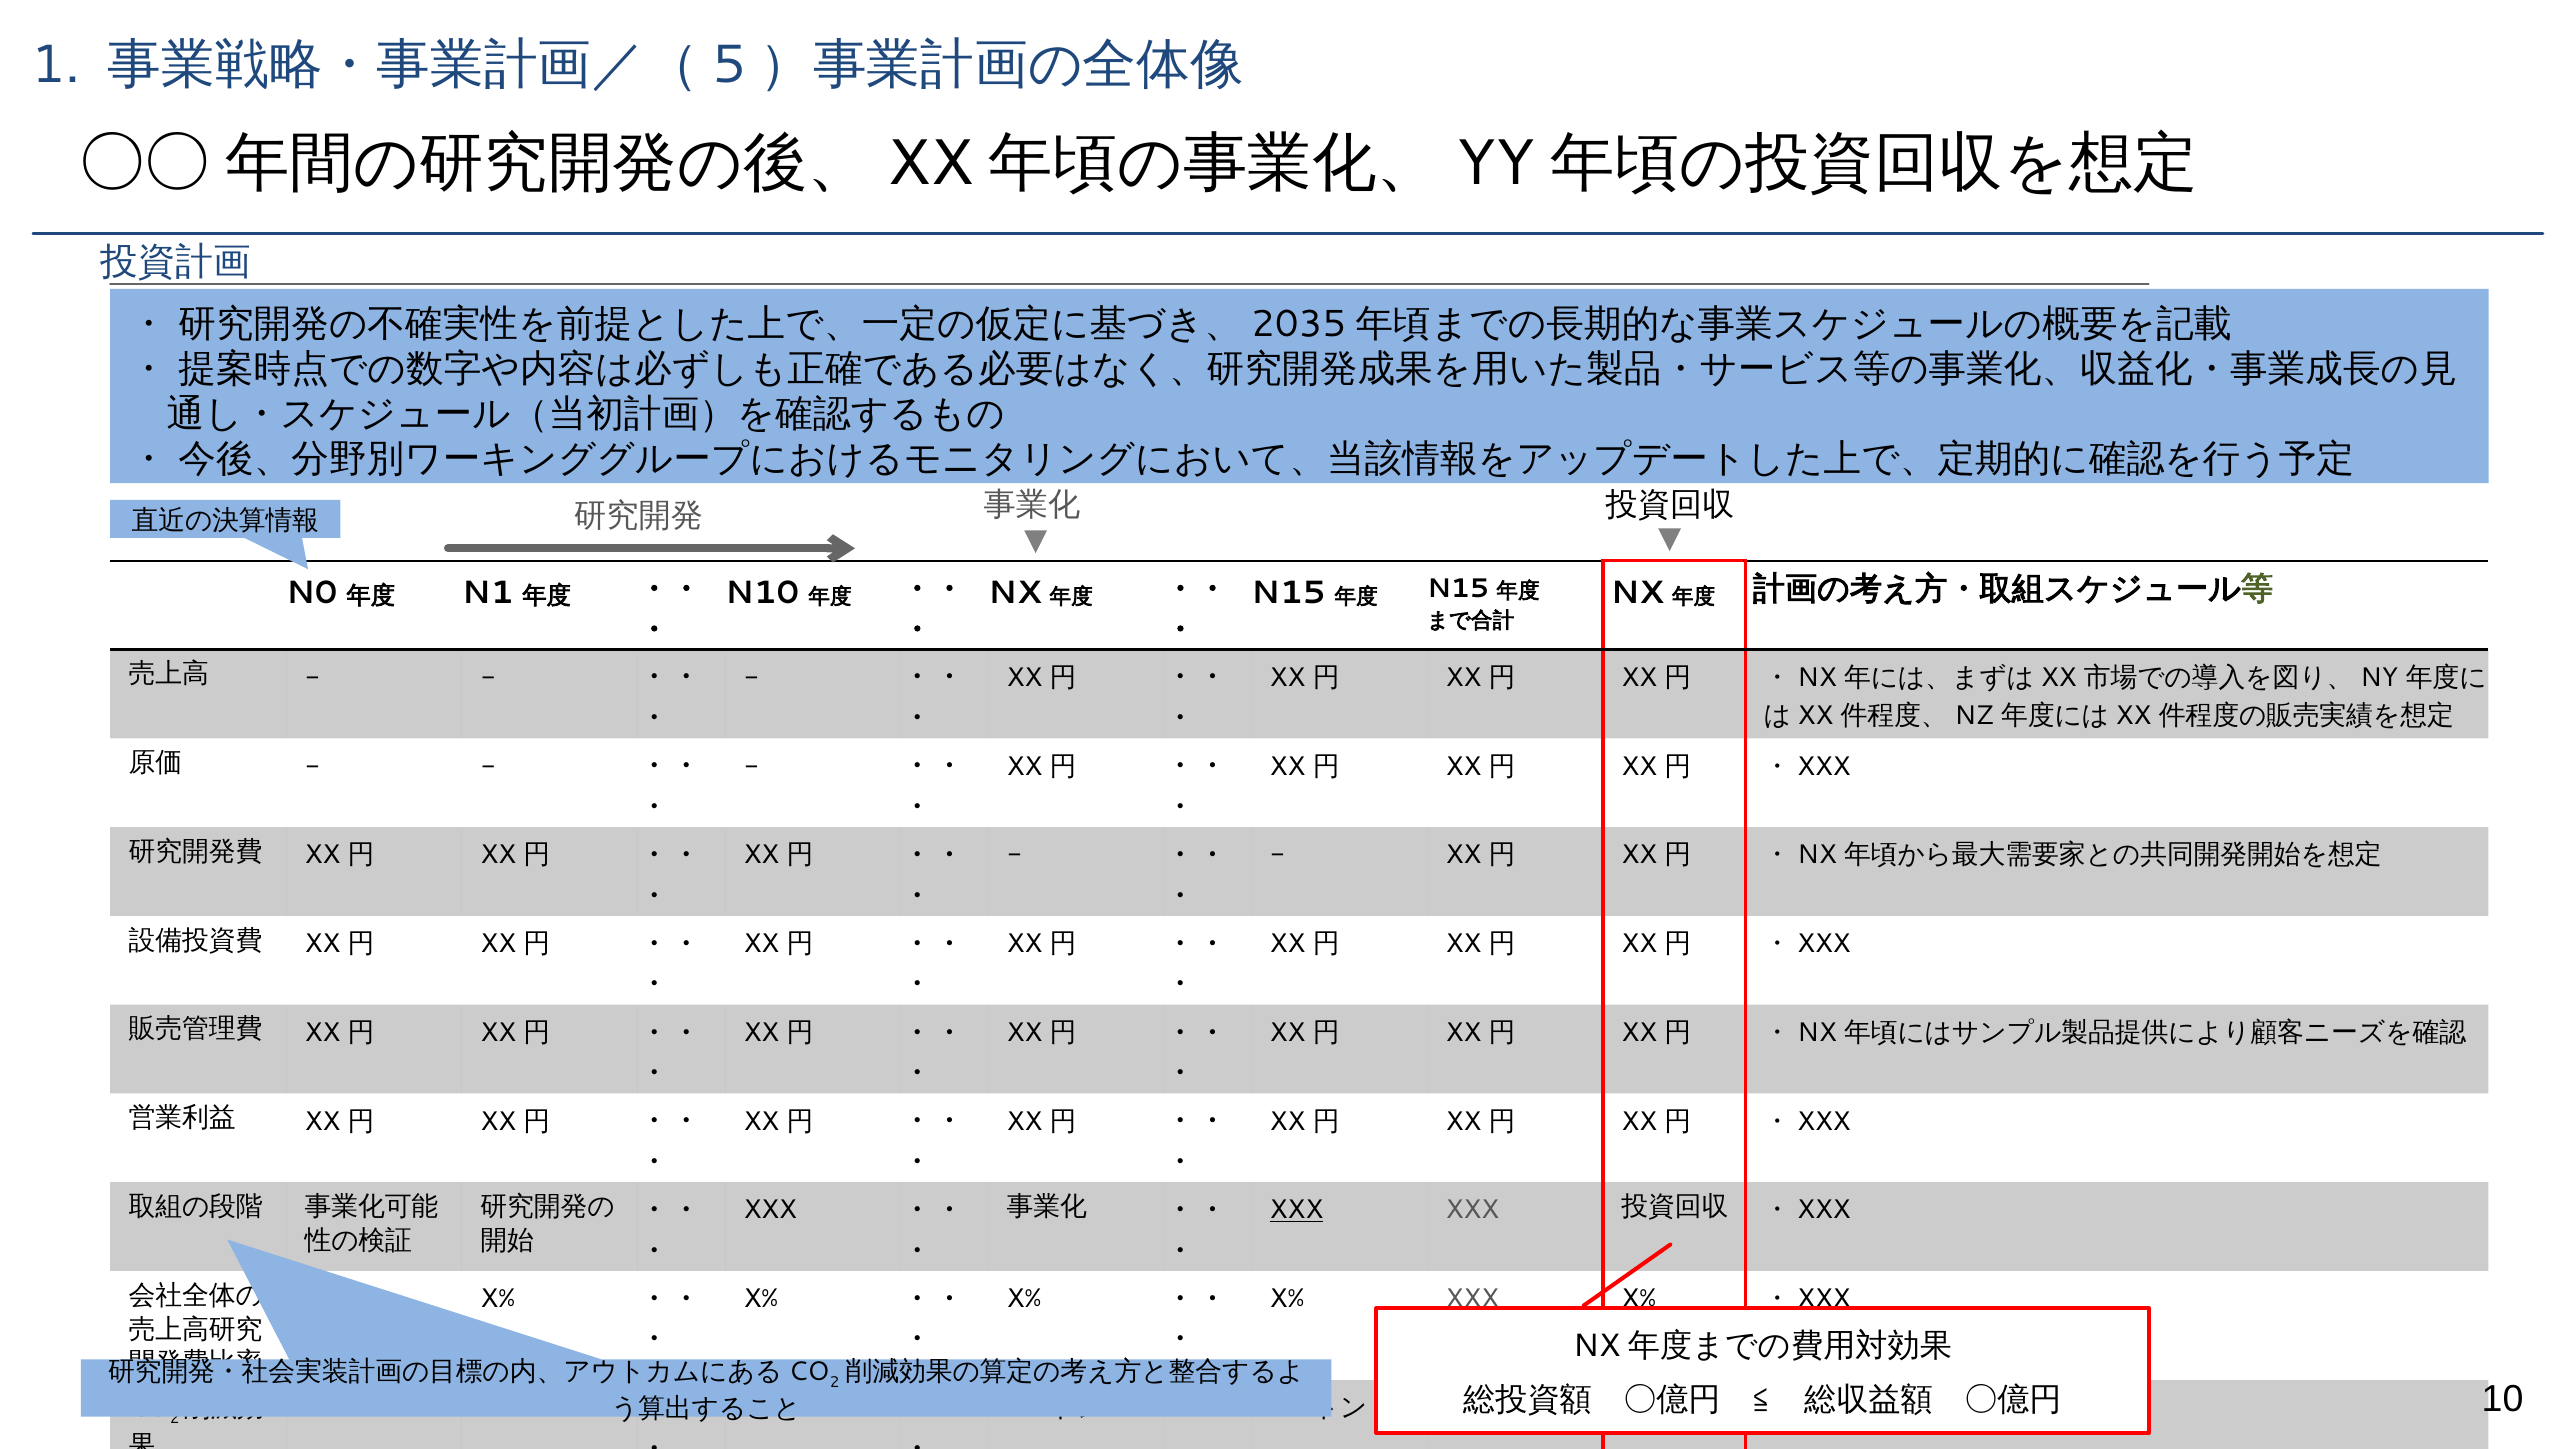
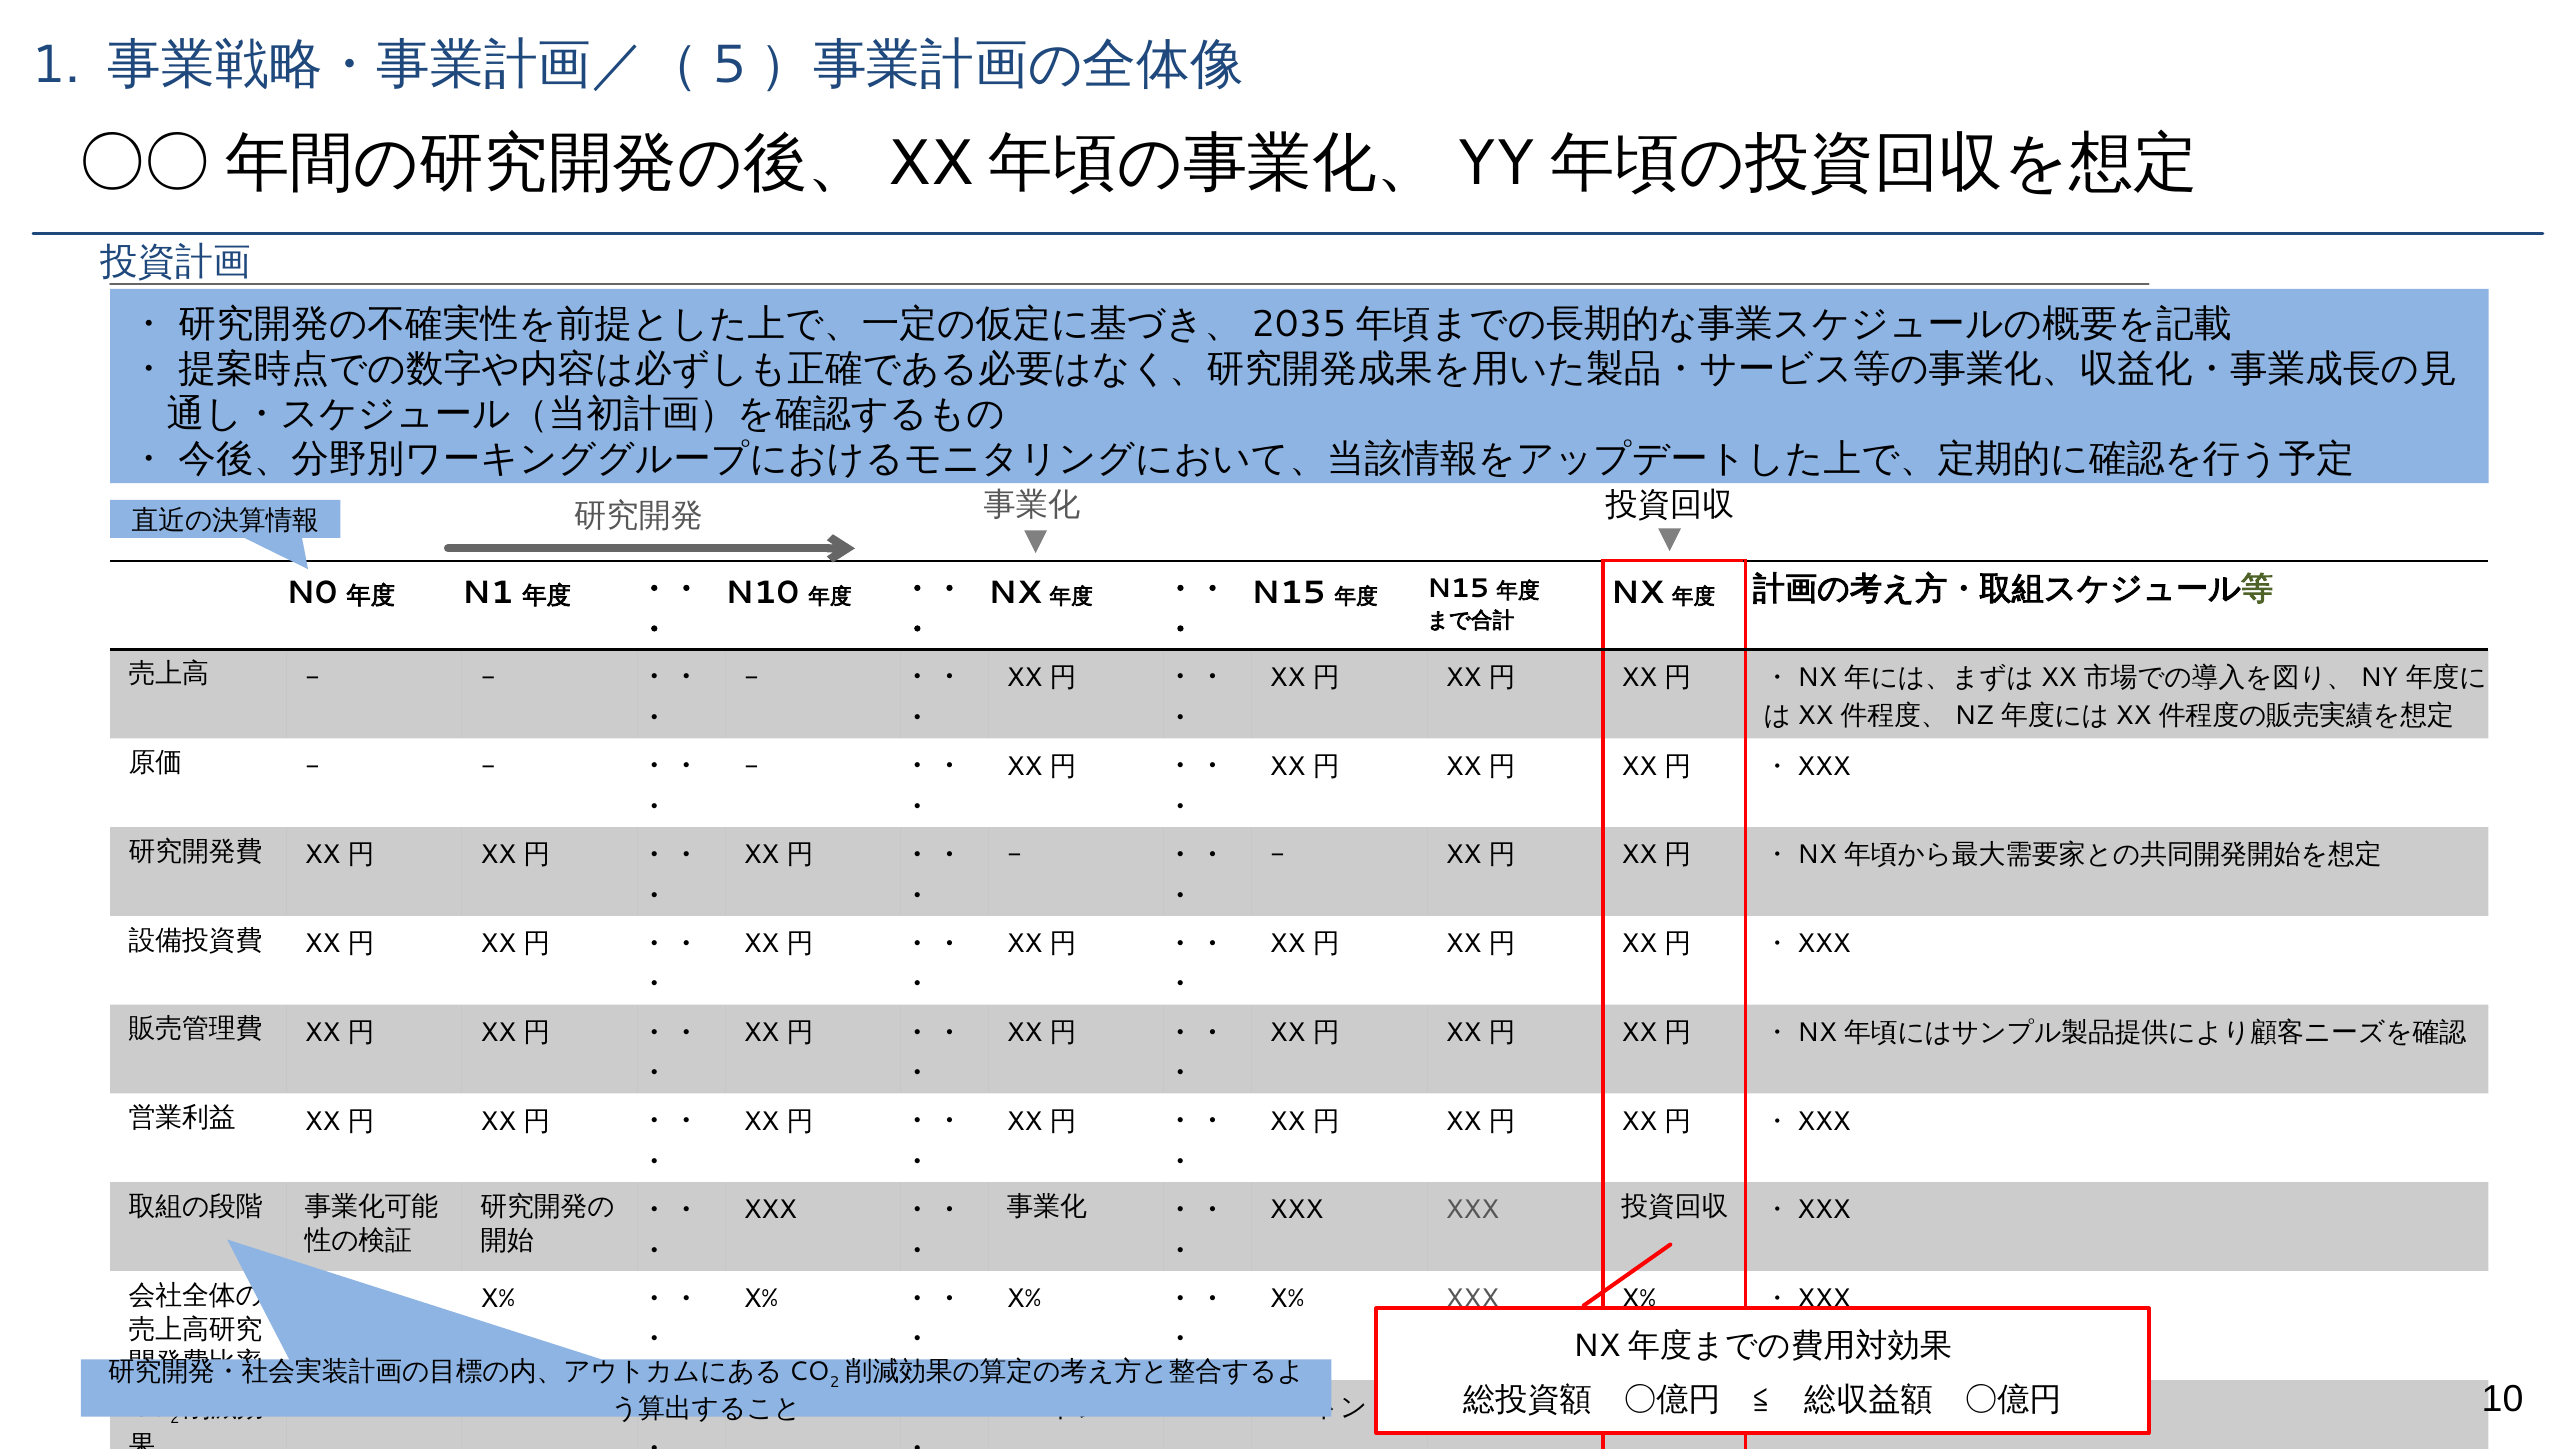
XXX at (1296, 1210) underline: present -> none
